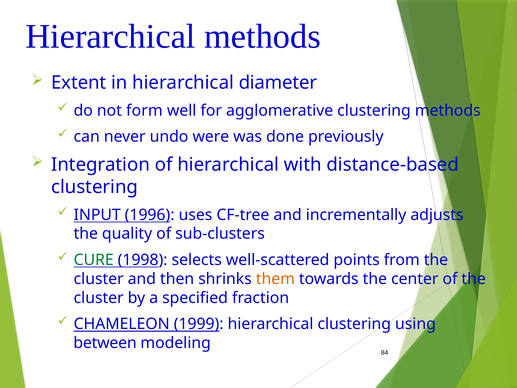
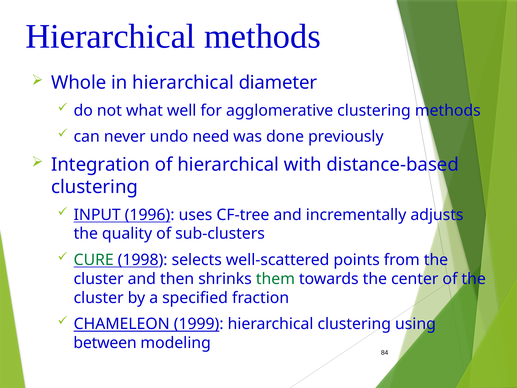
Extent: Extent -> Whole
form: form -> what
were: were -> need
them colour: orange -> green
